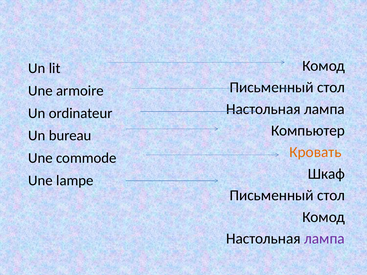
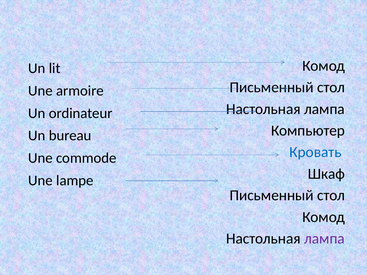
Кровать colour: orange -> blue
